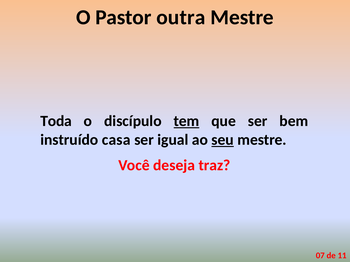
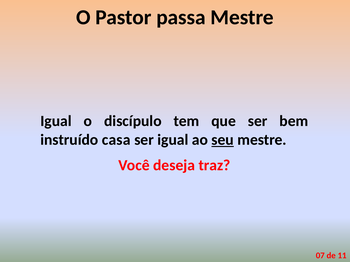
outra: outra -> passa
Toda at (56, 121): Toda -> Igual
tem underline: present -> none
